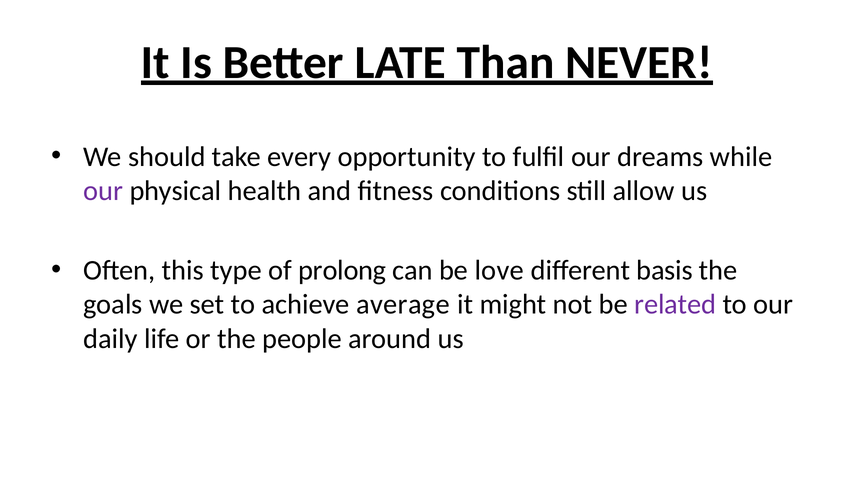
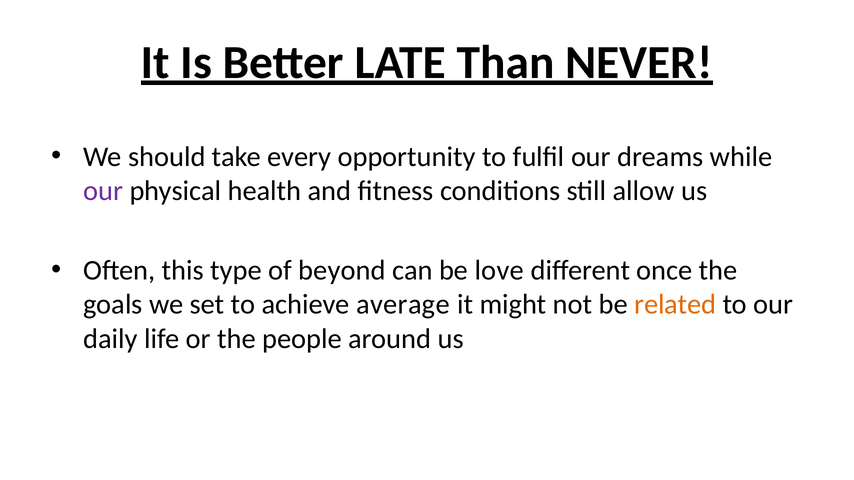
prolong: prolong -> beyond
basis: basis -> once
related colour: purple -> orange
